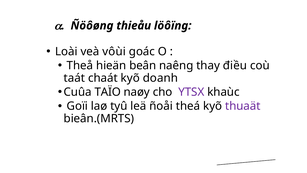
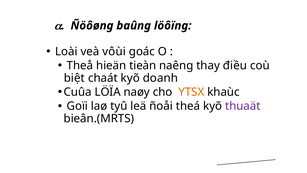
thieåu: thieåu -> baûng
beân: beân -> tieàn
taát: taát -> biệt
TAÏO: TAÏO -> LÖÏA
YTSX colour: purple -> orange
